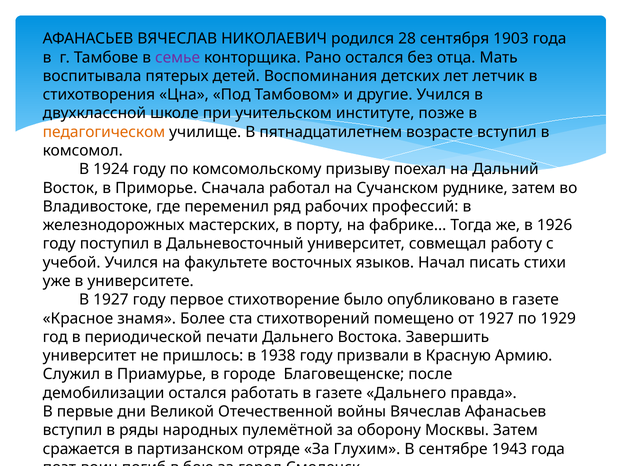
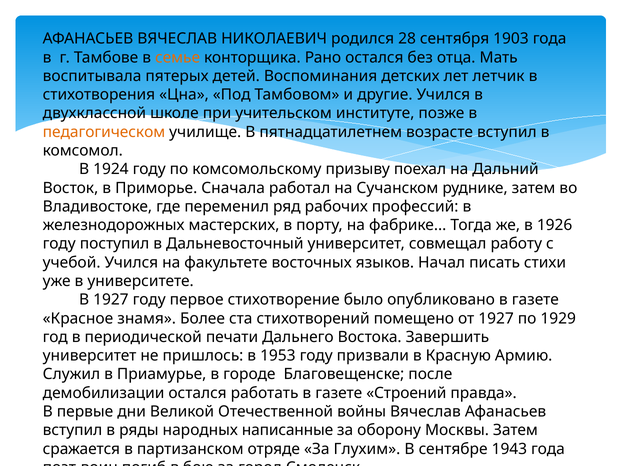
семье colour: purple -> orange
1938: 1938 -> 1953
газете Дальнего: Дальнего -> Строений
пулемётной: пулемётной -> написанные
